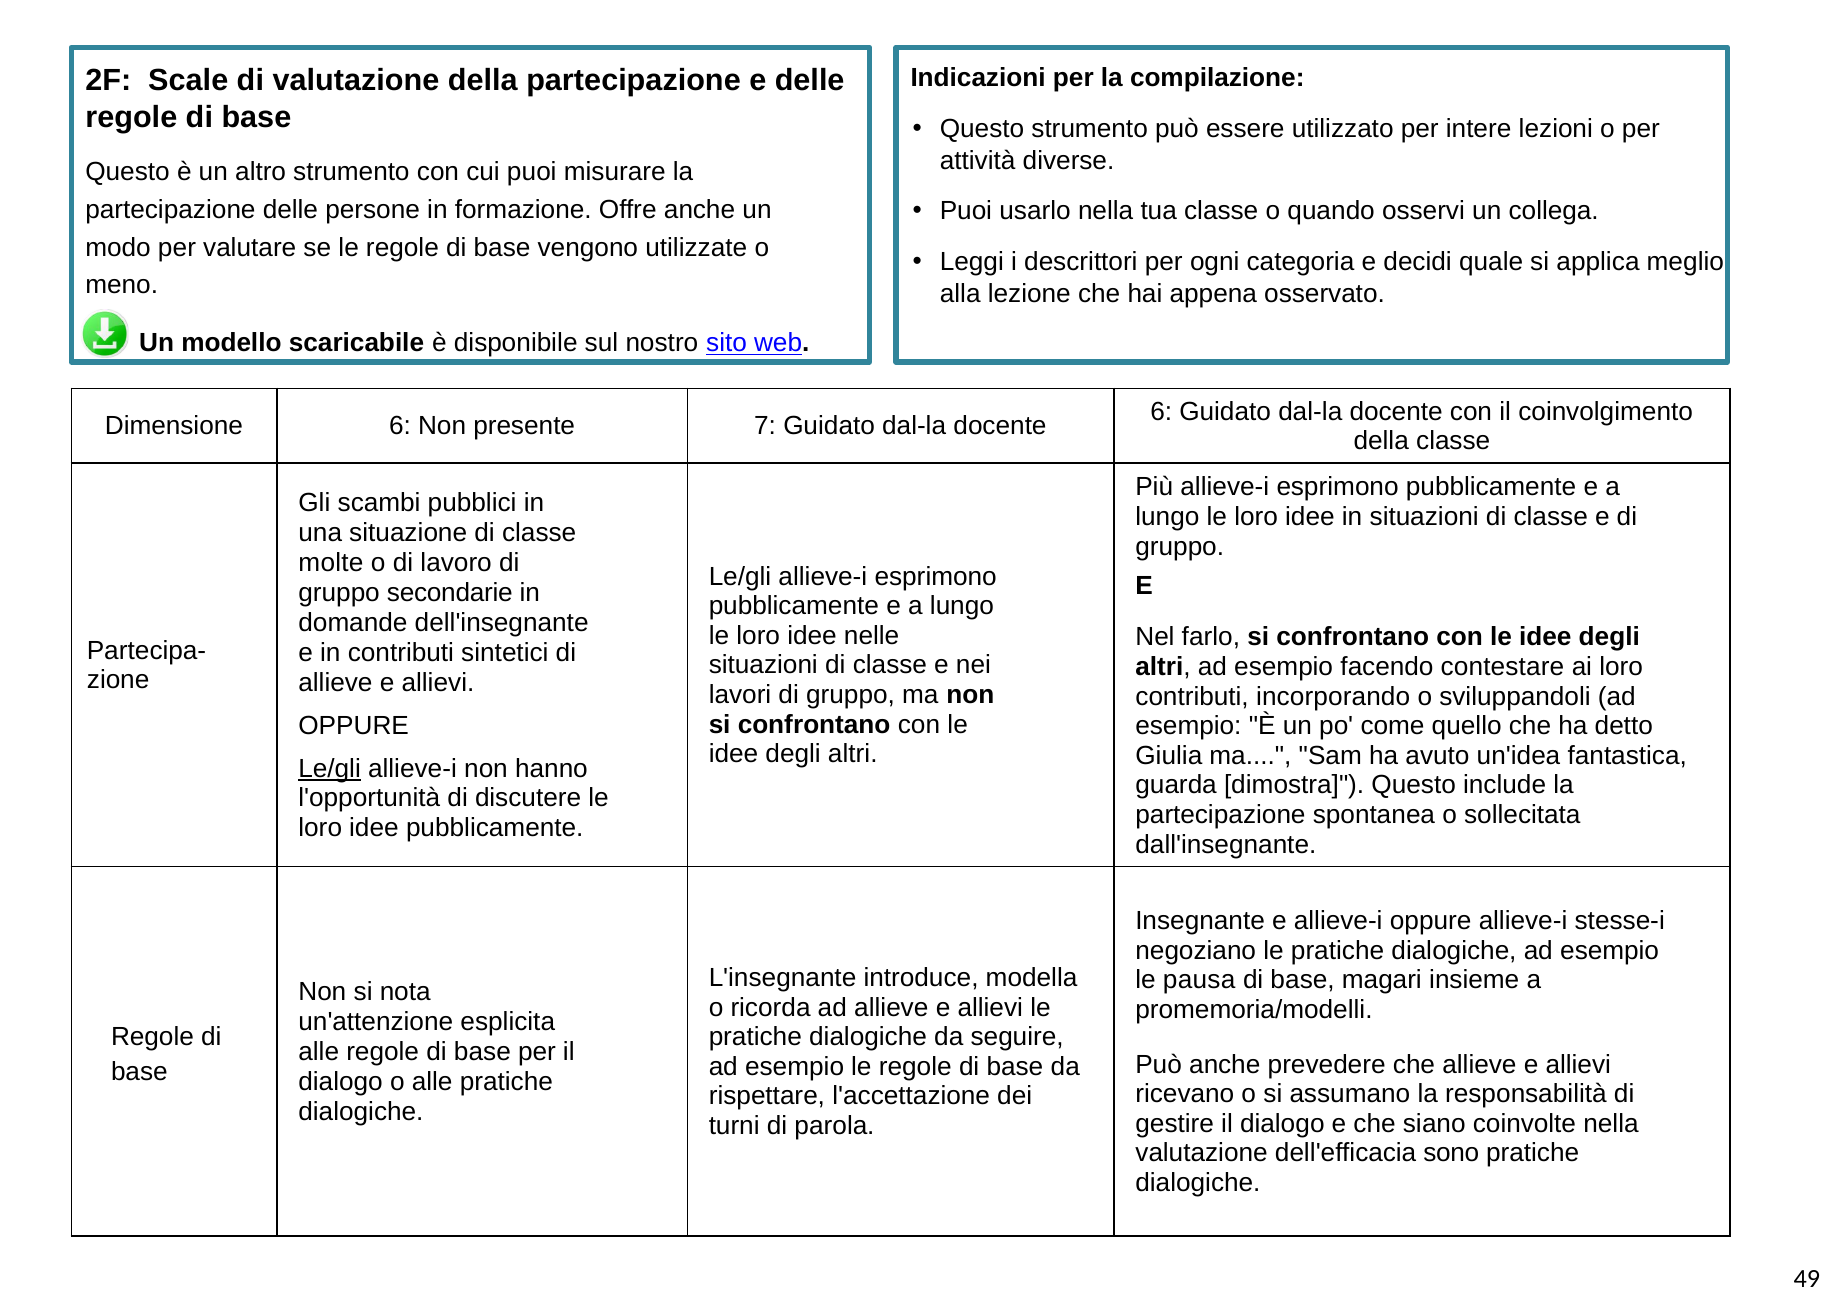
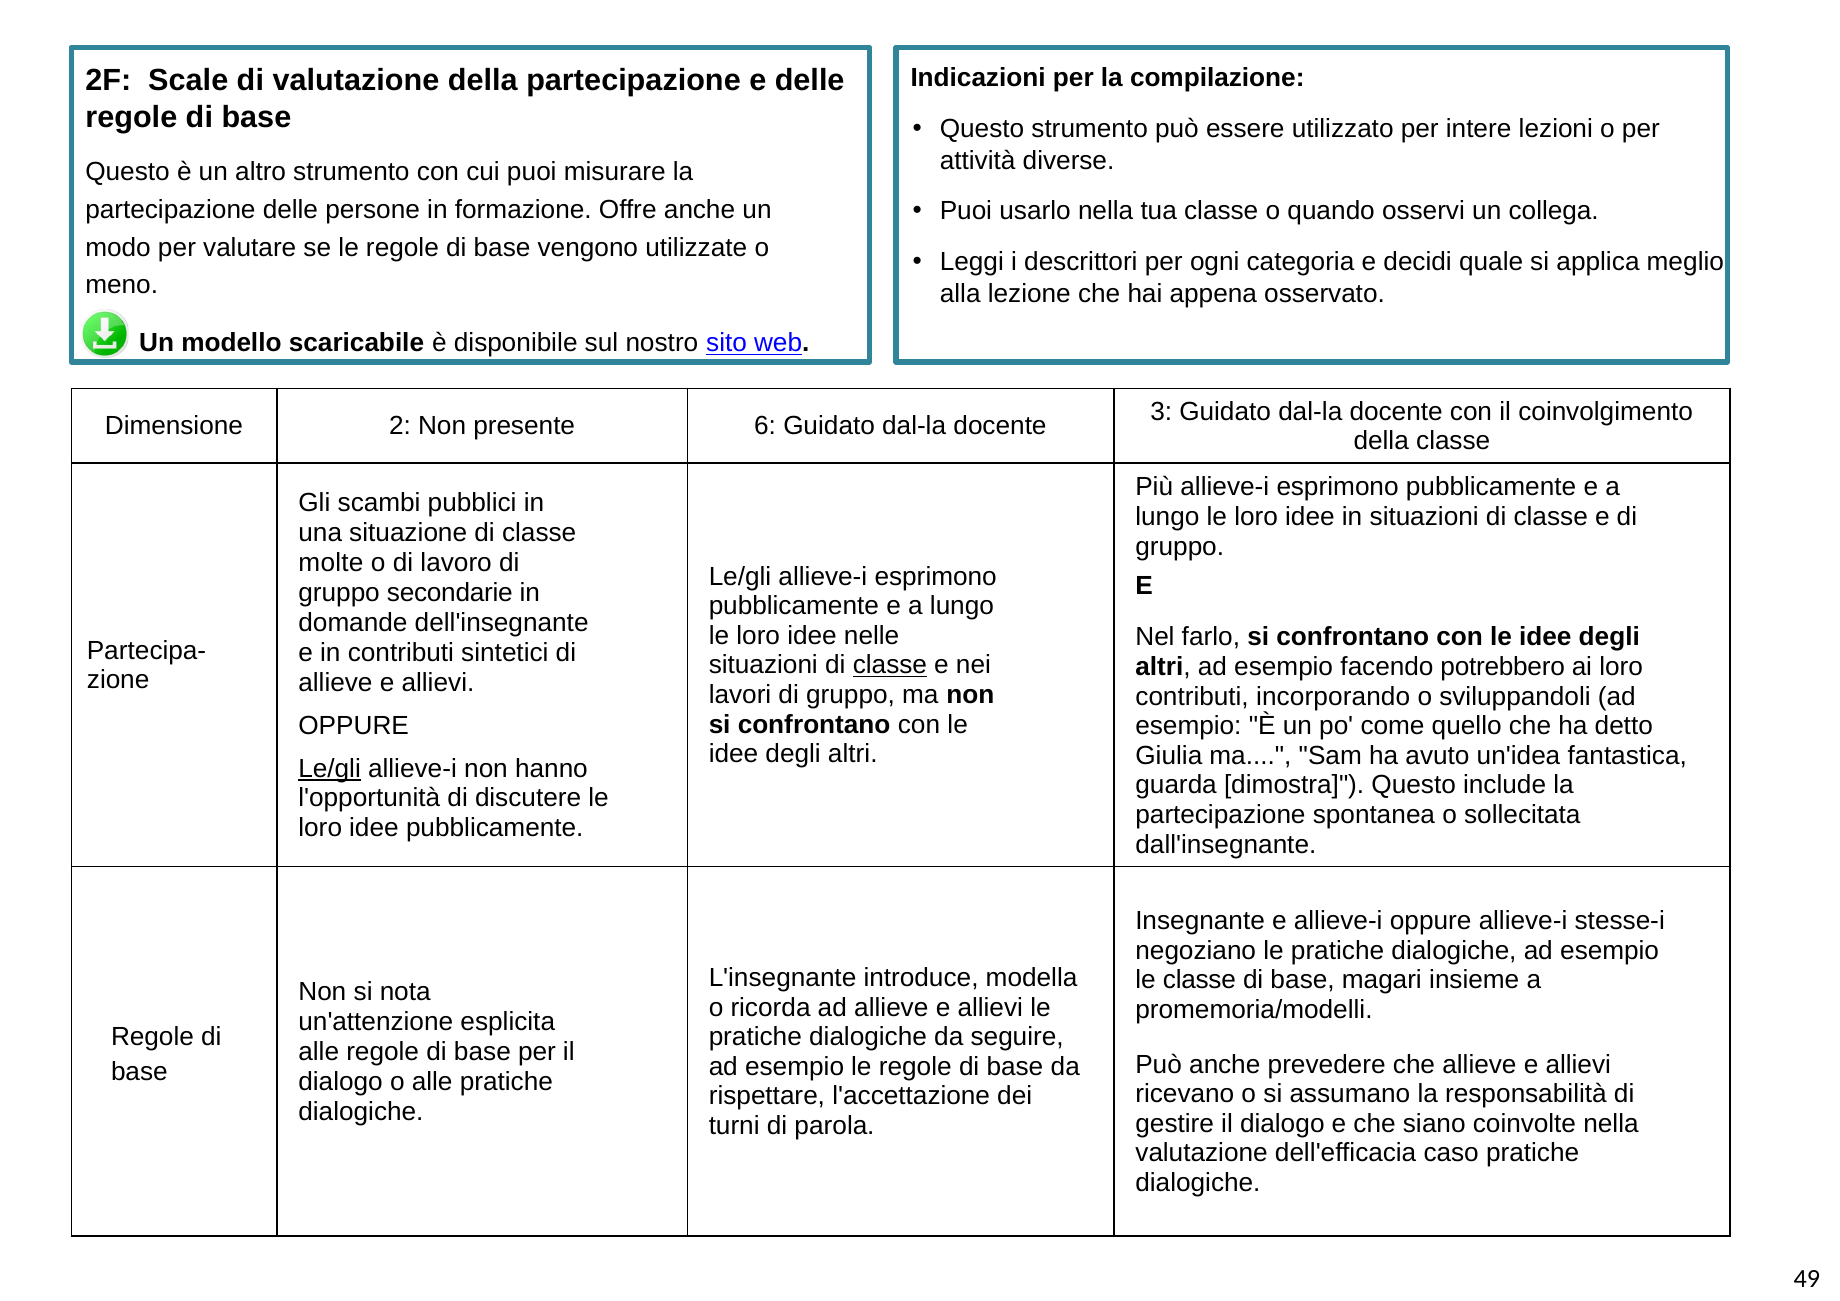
6 at (1161, 412): 6 -> 3
Dimensione 6: 6 -> 2
7: 7 -> 6
classe at (890, 665) underline: none -> present
contestare: contestare -> potrebbero
le pausa: pausa -> classe
sono: sono -> caso
